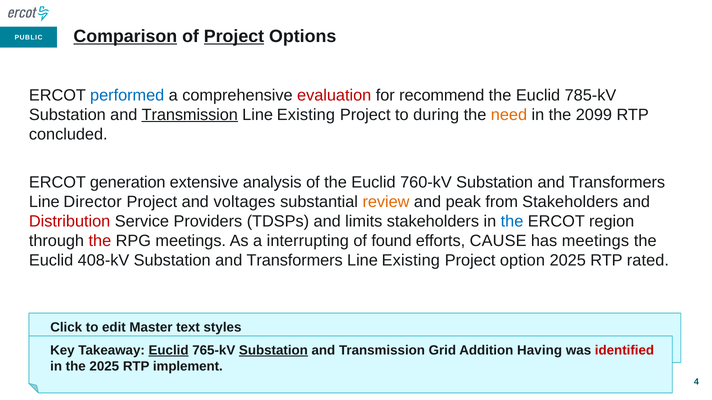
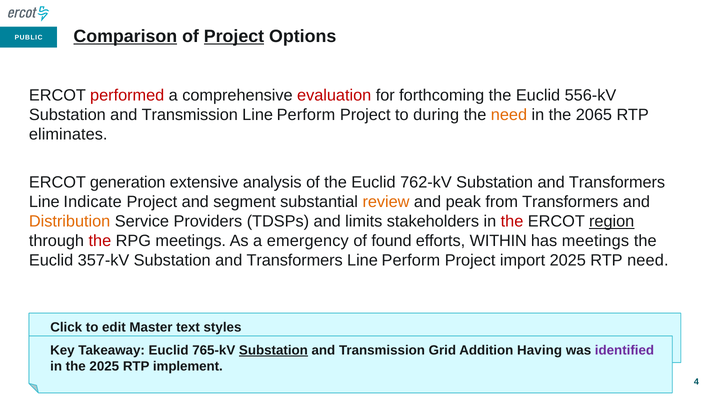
performed colour: blue -> red
recommend: recommend -> forthcoming
785-kV: 785-kV -> 556-kV
Transmission at (190, 115) underline: present -> none
Existing at (306, 115): Existing -> Perform
2099: 2099 -> 2065
concluded: concluded -> eliminates
760-kV: 760-kV -> 762-kV
Director: Director -> Indicate
voltages: voltages -> segment
from Stakeholders: Stakeholders -> Transformers
Distribution colour: red -> orange
the at (512, 222) colour: blue -> red
region underline: none -> present
interrupting: interrupting -> emergency
CAUSE: CAUSE -> WITHIN
408-kV: 408-kV -> 357-kV
Existing at (411, 261): Existing -> Perform
option: option -> import
RTP rated: rated -> need
Euclid at (169, 351) underline: present -> none
identified colour: red -> purple
